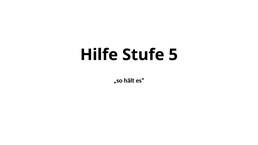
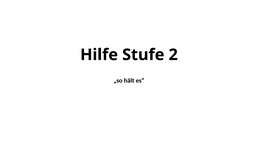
5: 5 -> 2
